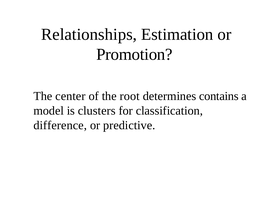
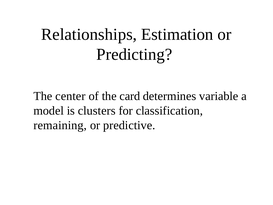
Promotion: Promotion -> Predicting
root: root -> card
contains: contains -> variable
difference: difference -> remaining
